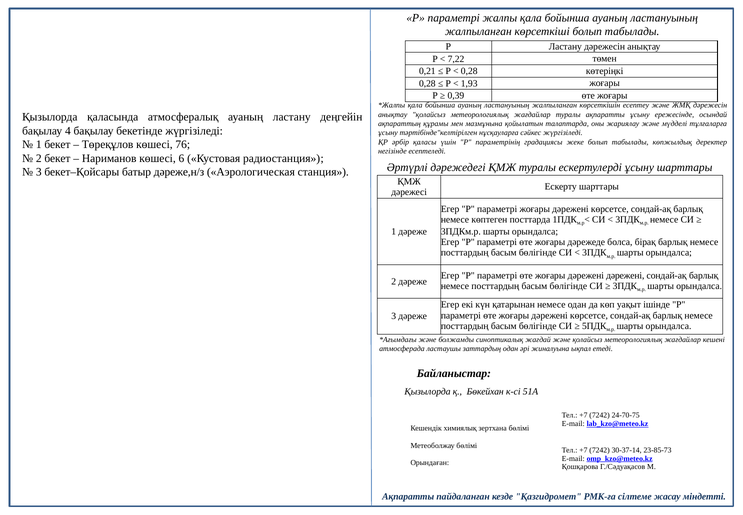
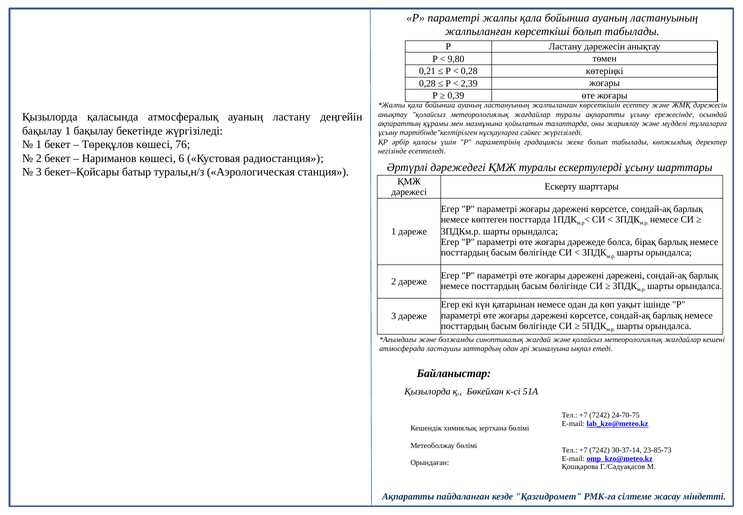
7,22: 7,22 -> 9,80
1,93: 1,93 -> 2,39
бақылау 4: 4 -> 1
дәреже,н/з: дәреже,н/з -> туралы,н/з
